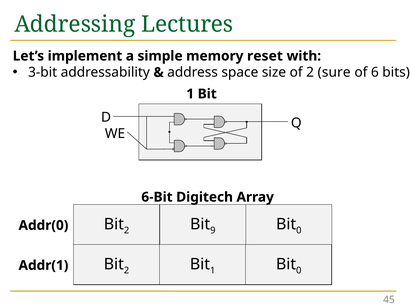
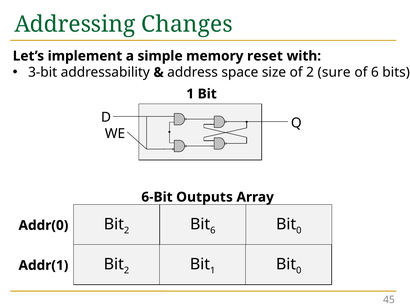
Lectures: Lectures -> Changes
Digitech: Digitech -> Outputs
Bit 9: 9 -> 6
